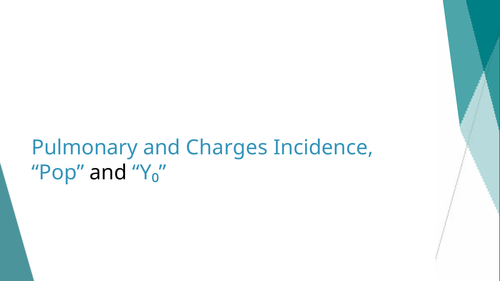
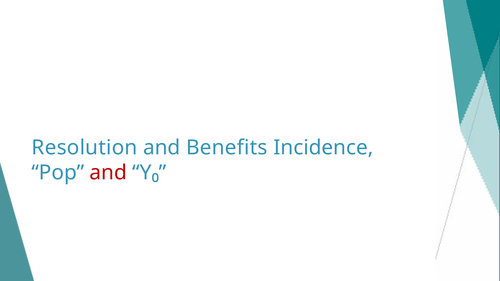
Pulmonary: Pulmonary -> Resolution
Charges: Charges -> Benefits
and at (108, 173) colour: black -> red
